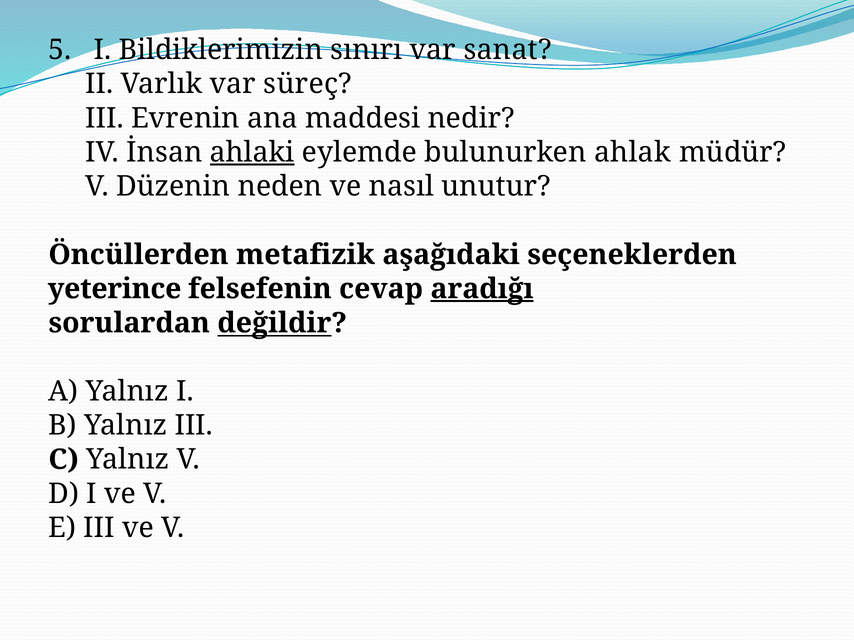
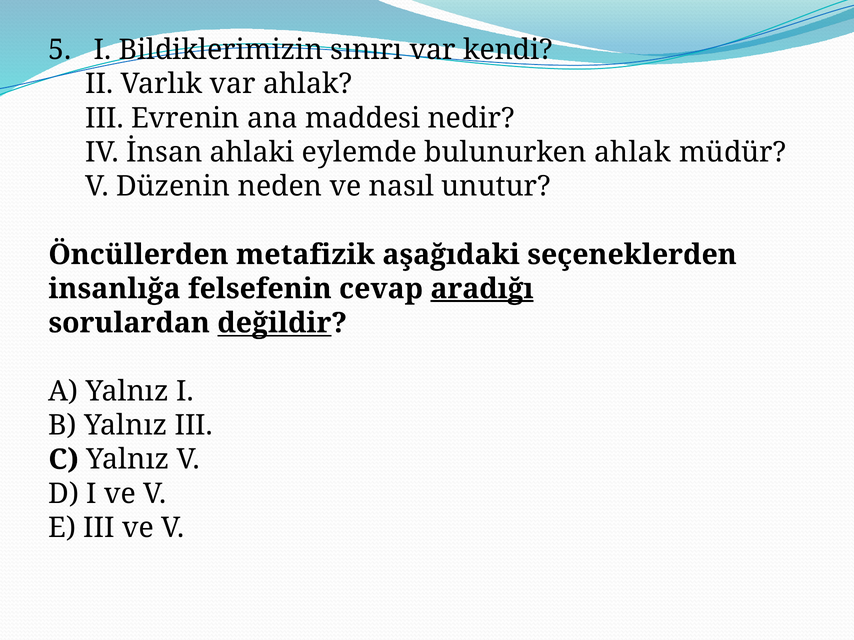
sanat: sanat -> kendi
var süreç: süreç -> ahlak
ahlaki underline: present -> none
yeterince: yeterince -> insanlığa
